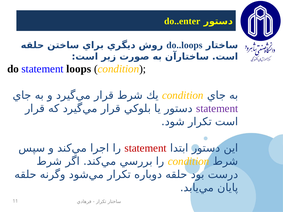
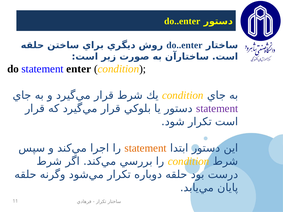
do..loops at (184, 45): do..loops -> do..enter
loops: loops -> enter
statement at (146, 148) colour: red -> orange
